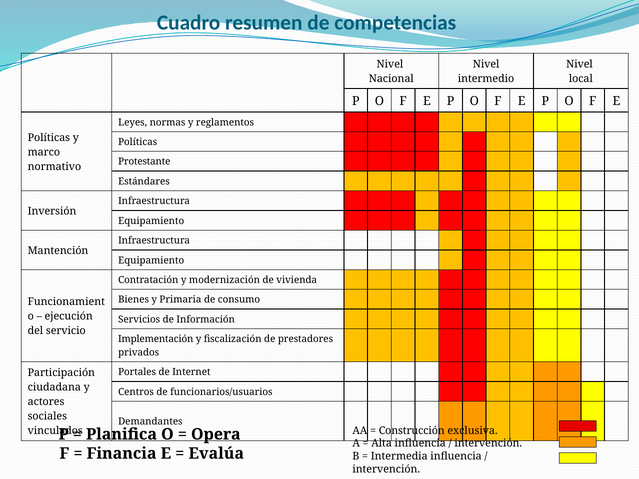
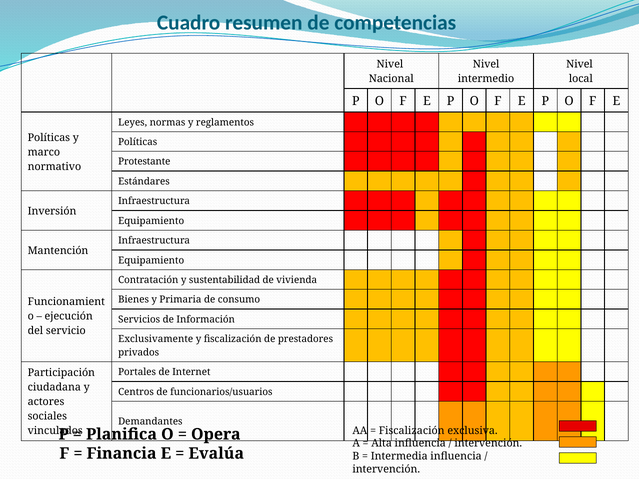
modernización: modernización -> sustentabilidad
Implementación: Implementación -> Exclusivamente
Construcción at (412, 431): Construcción -> Fiscalización
